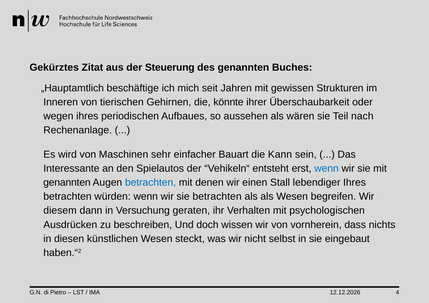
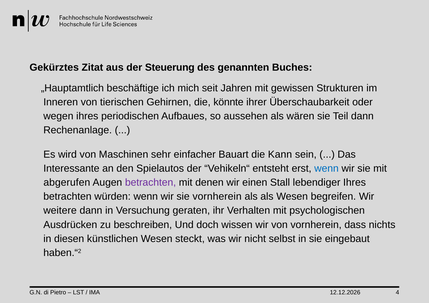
Teil nach: nach -> dann
genannten at (67, 183): genannten -> abgerufen
betrachten at (151, 183) colour: blue -> purple
sie betrachten: betrachten -> vornherein
diesem: diesem -> weitere
